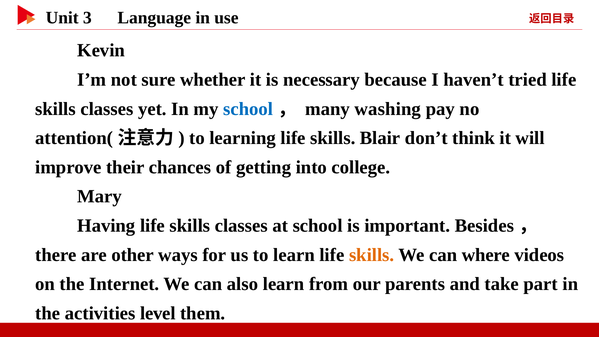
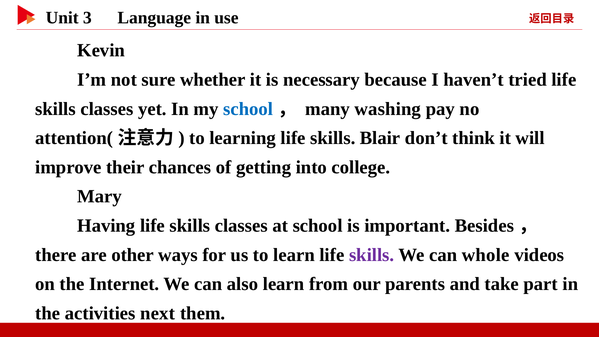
skills at (372, 255) colour: orange -> purple
where: where -> whole
level: level -> next
